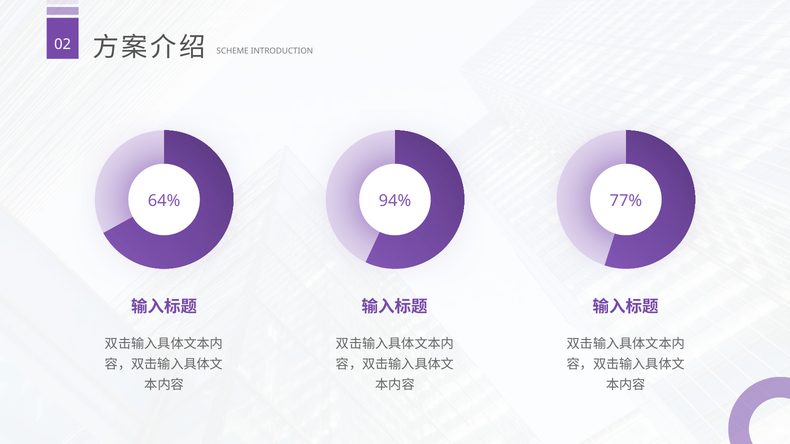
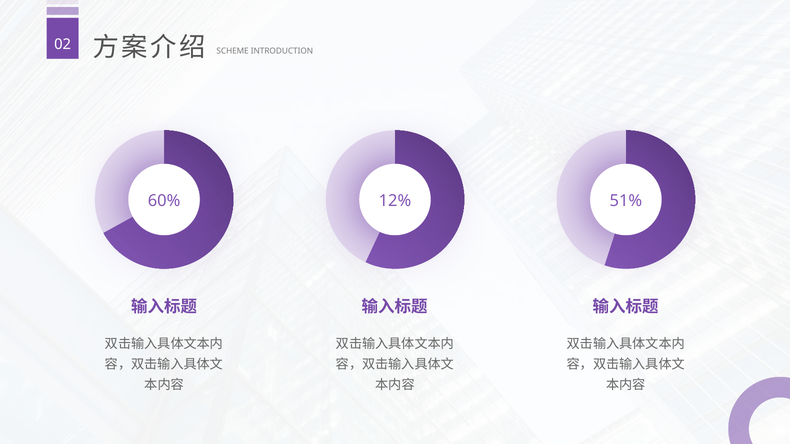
64%: 64% -> 60%
94%: 94% -> 12%
77%: 77% -> 51%
